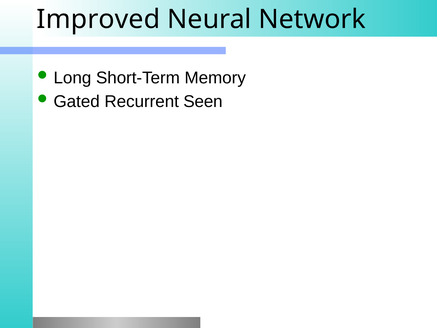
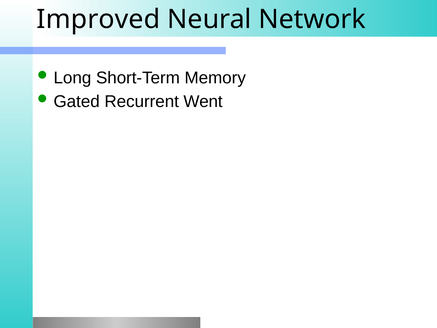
Seen: Seen -> Went
